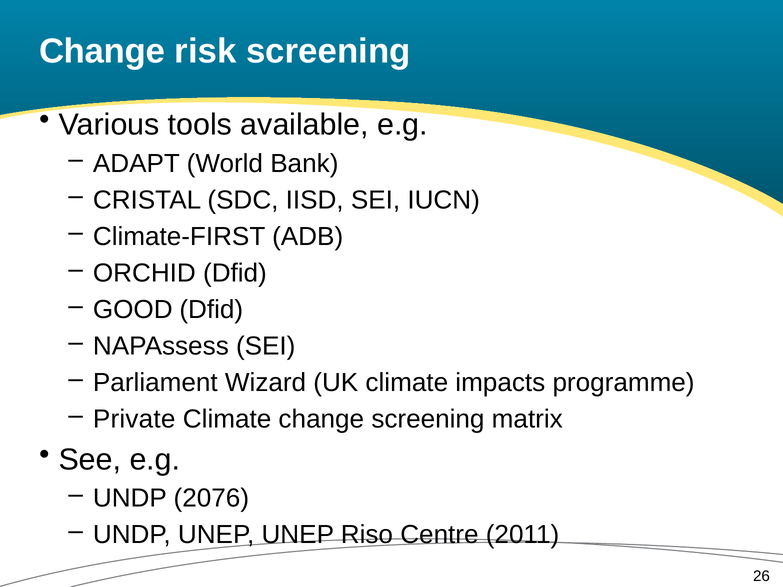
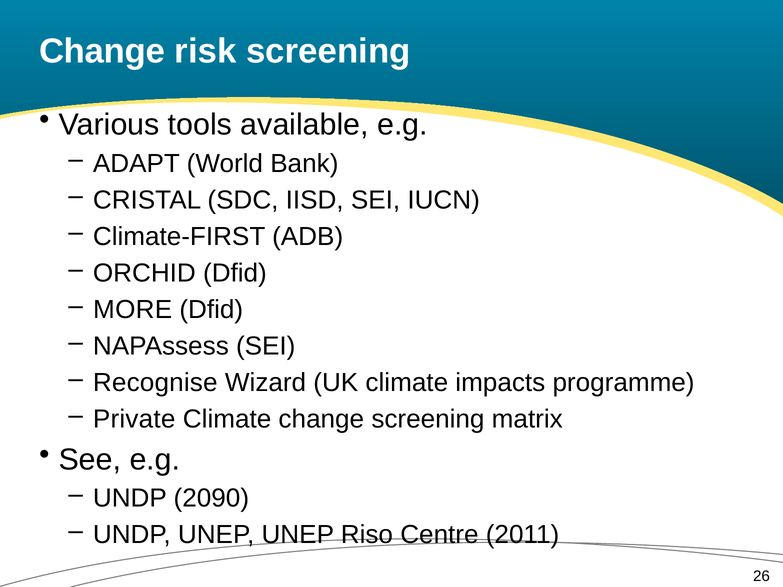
GOOD: GOOD -> MORE
Parliament: Parliament -> Recognise
2076: 2076 -> 2090
